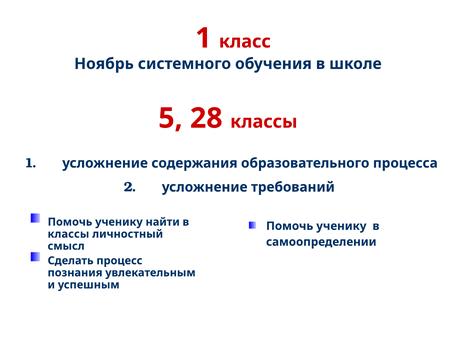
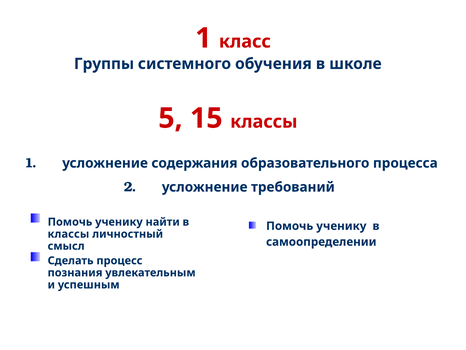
Ноябрь: Ноябрь -> Группы
28: 28 -> 15
